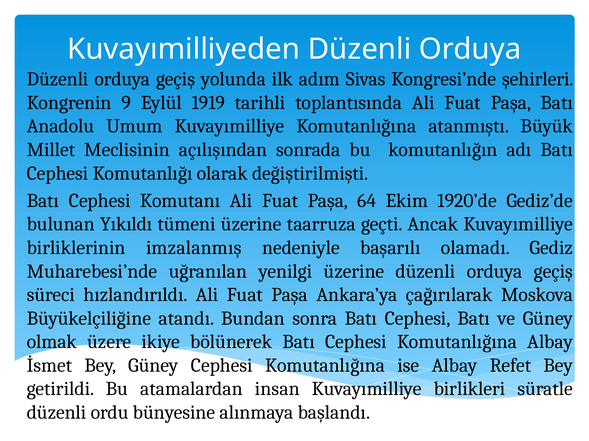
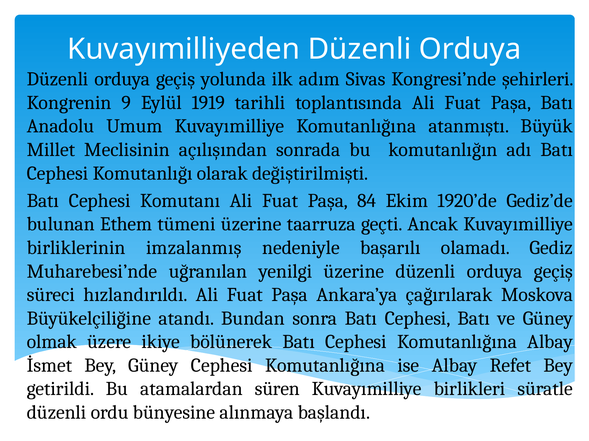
64: 64 -> 84
Yıkıldı: Yıkıldı -> Ethem
insan: insan -> süren
